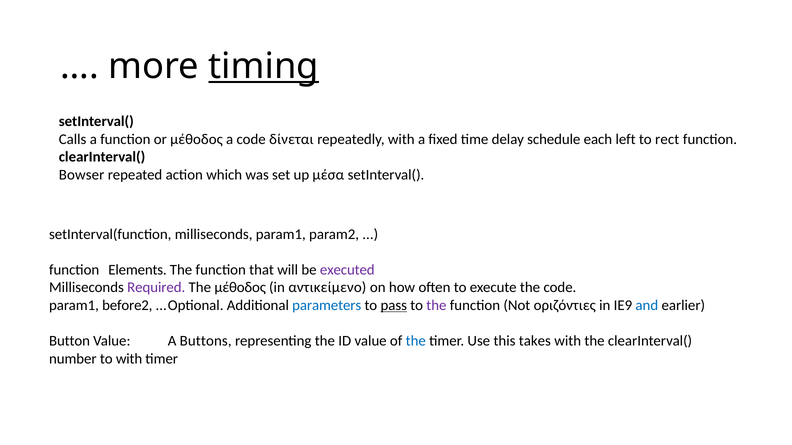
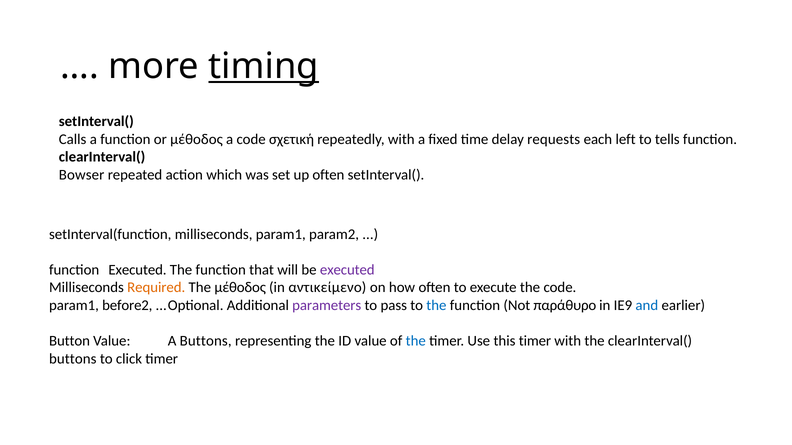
δίνεται: δίνεται -> σχετική
schedule: schedule -> requests
rect: rect -> tells
up μέσα: μέσα -> often
function Elements: Elements -> Executed
Required colour: purple -> orange
parameters colour: blue -> purple
pass underline: present -> none
the at (436, 306) colour: purple -> blue
οριζόντιες: οριζόντιες -> παράθυρο
this takes: takes -> timer
number at (73, 359): number -> buttons
to with: with -> click
